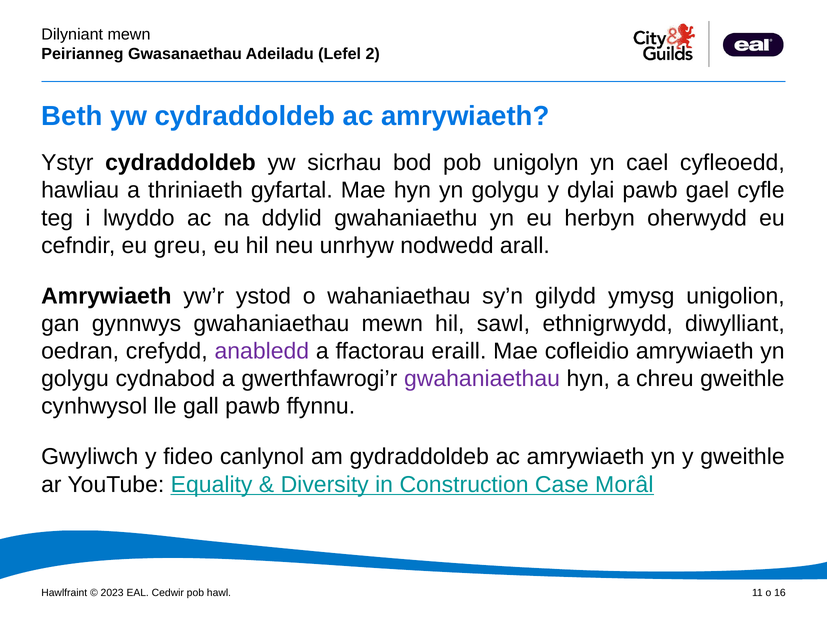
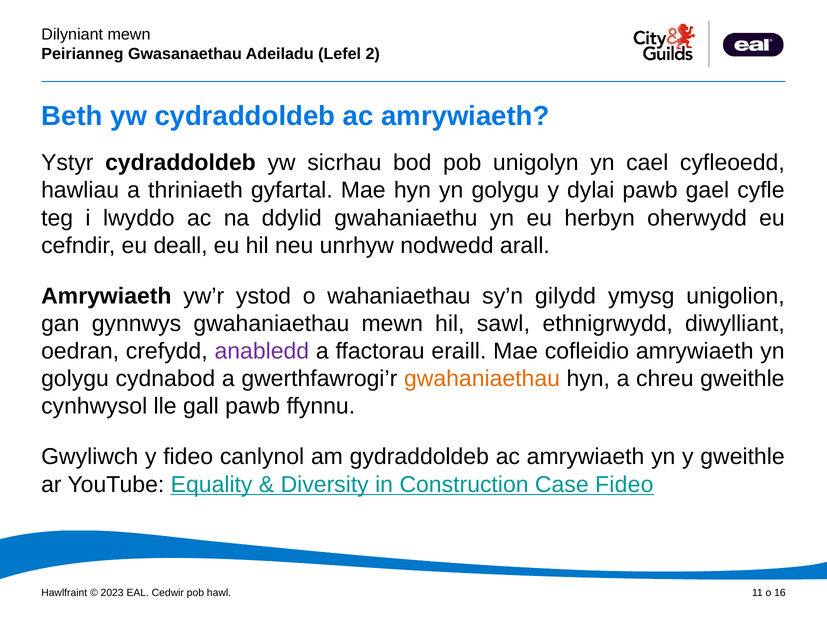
greu: greu -> deall
gwahaniaethau at (482, 379) colour: purple -> orange
Case Morâl: Morâl -> Fideo
